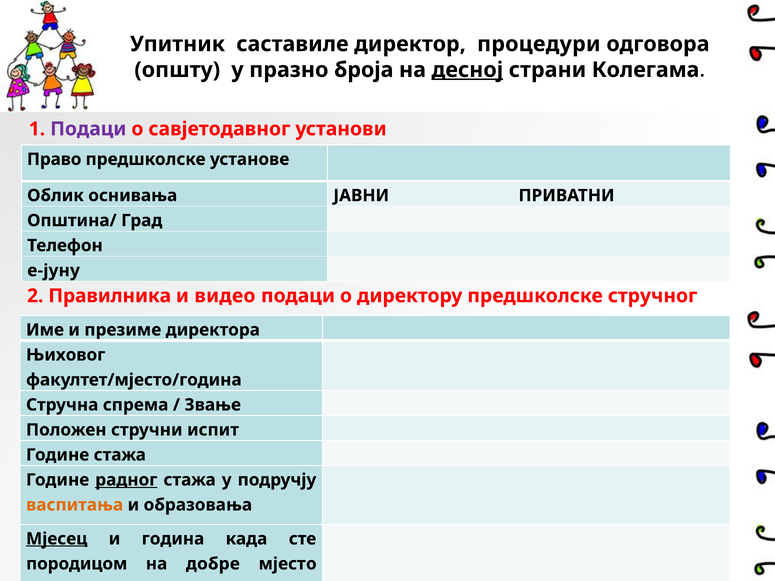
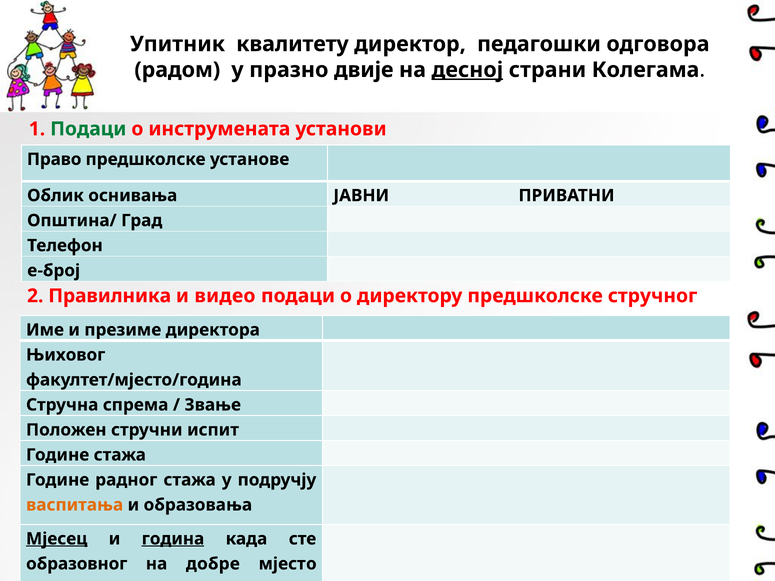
саставиле: саставиле -> квалитету
процедури: процедури -> педагошки
општу: општу -> радом
броја: броја -> двије
Подаци at (88, 129) colour: purple -> green
савјетодавног: савјетодавног -> инструмената
e-јуну: e-јуну -> e-број
радног underline: present -> none
година underline: none -> present
породицом: породицом -> образовног
